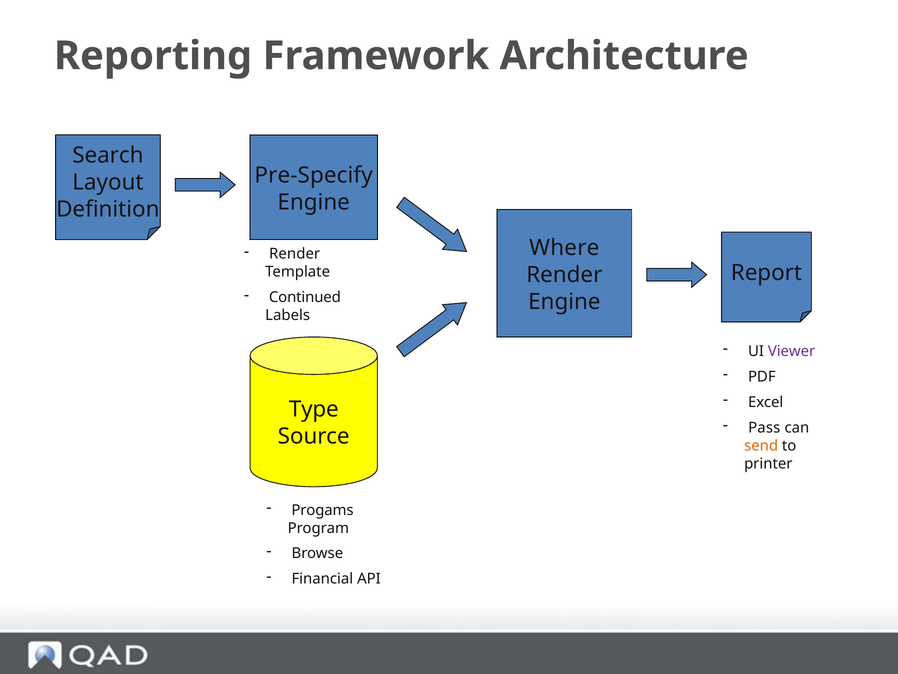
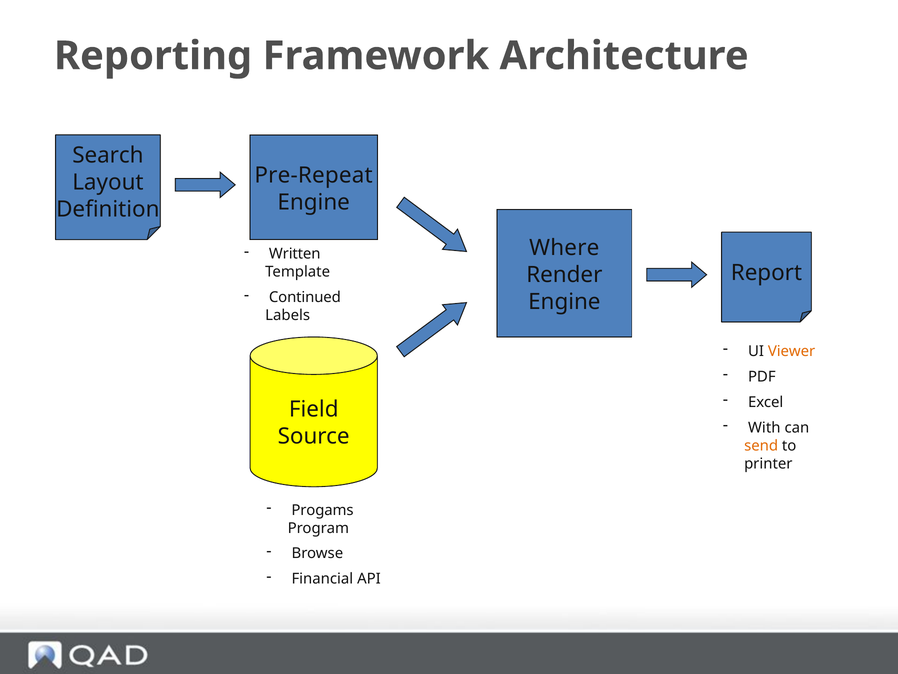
Pre-Specify: Pre-Specify -> Pre-Repeat
Render at (295, 254): Render -> Written
Viewer colour: purple -> orange
Type: Type -> Field
Pass: Pass -> With
